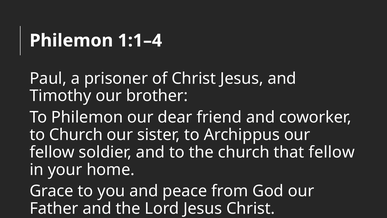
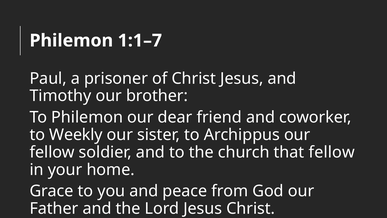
1:1–4: 1:1–4 -> 1:1–7
to Church: Church -> Weekly
